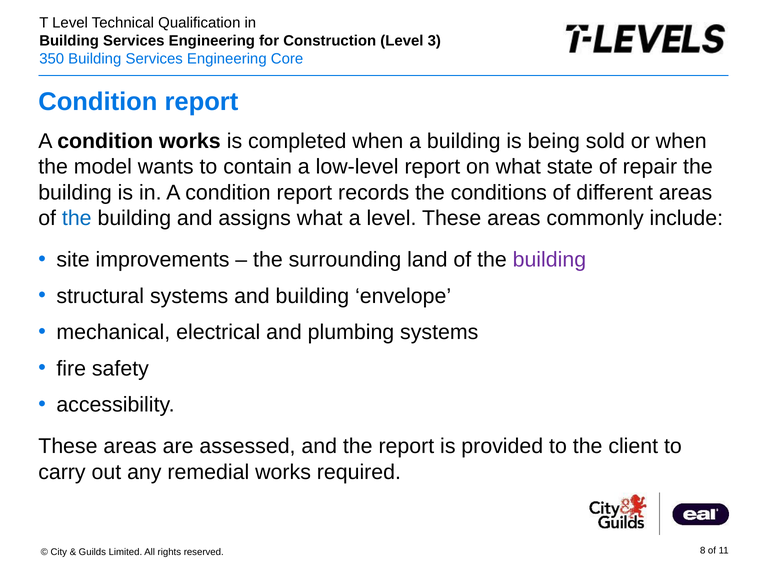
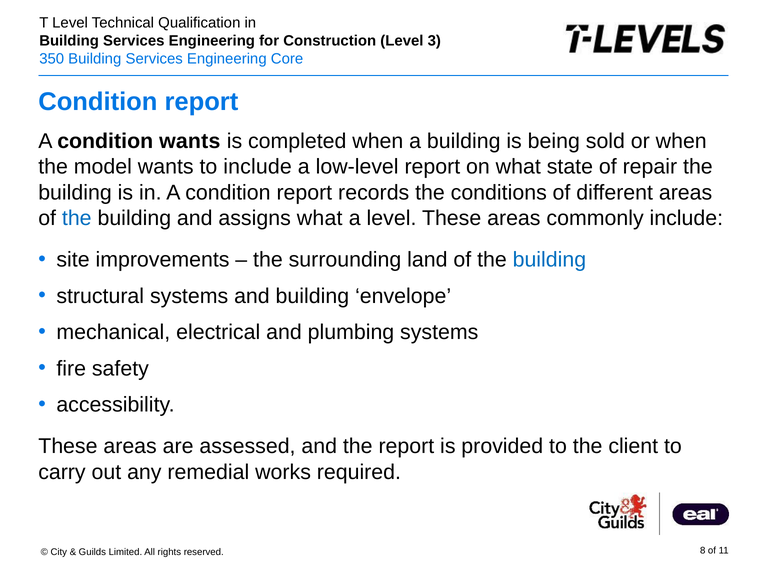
condition works: works -> wants
to contain: contain -> include
building at (549, 259) colour: purple -> blue
